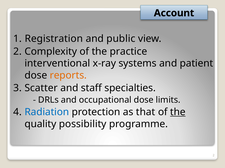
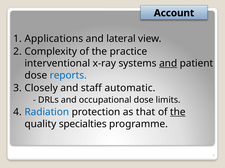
Registration: Registration -> Applications
public: public -> lateral
and at (168, 64) underline: none -> present
reports colour: orange -> blue
Scatter: Scatter -> Closely
specialties: specialties -> automatic
possibility: possibility -> specialties
